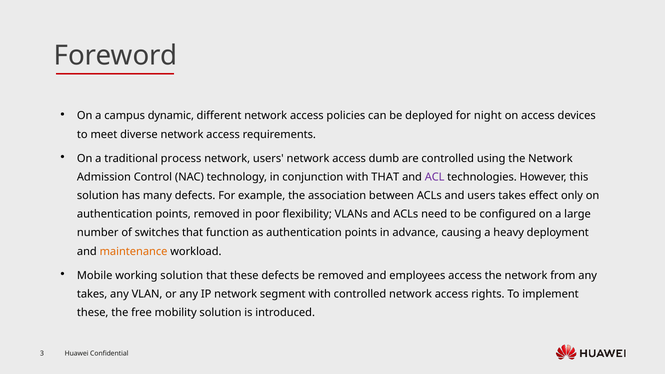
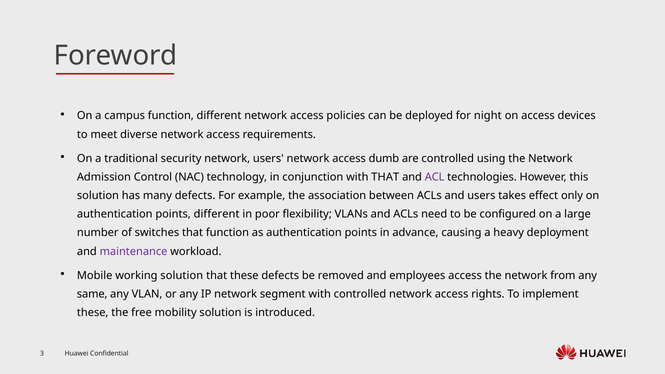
campus dynamic: dynamic -> function
process: process -> security
points removed: removed -> different
maintenance colour: orange -> purple
takes at (92, 294): takes -> same
